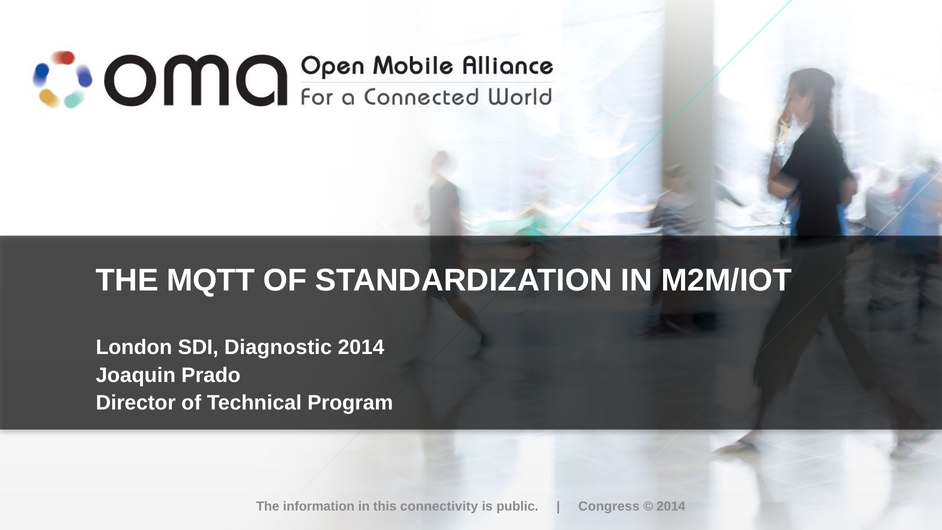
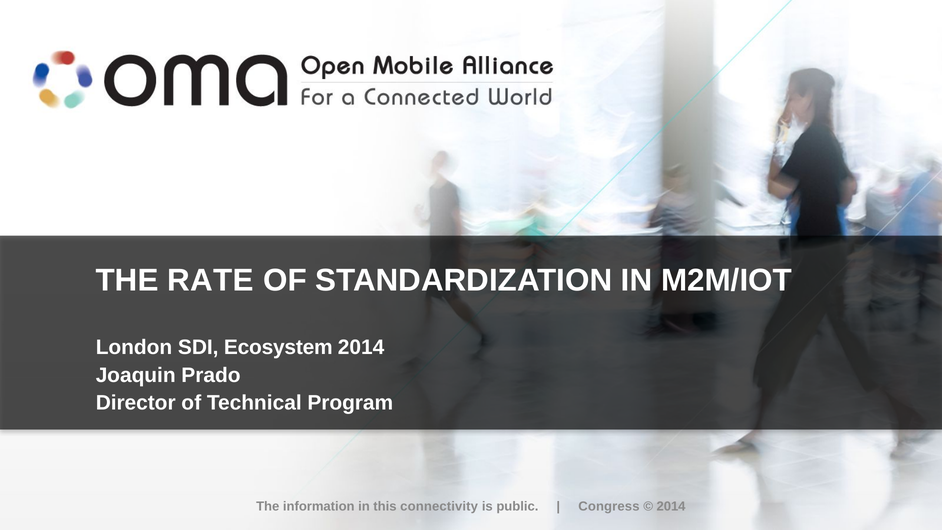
MQTT: MQTT -> RATE
Diagnostic: Diagnostic -> Ecosystem
